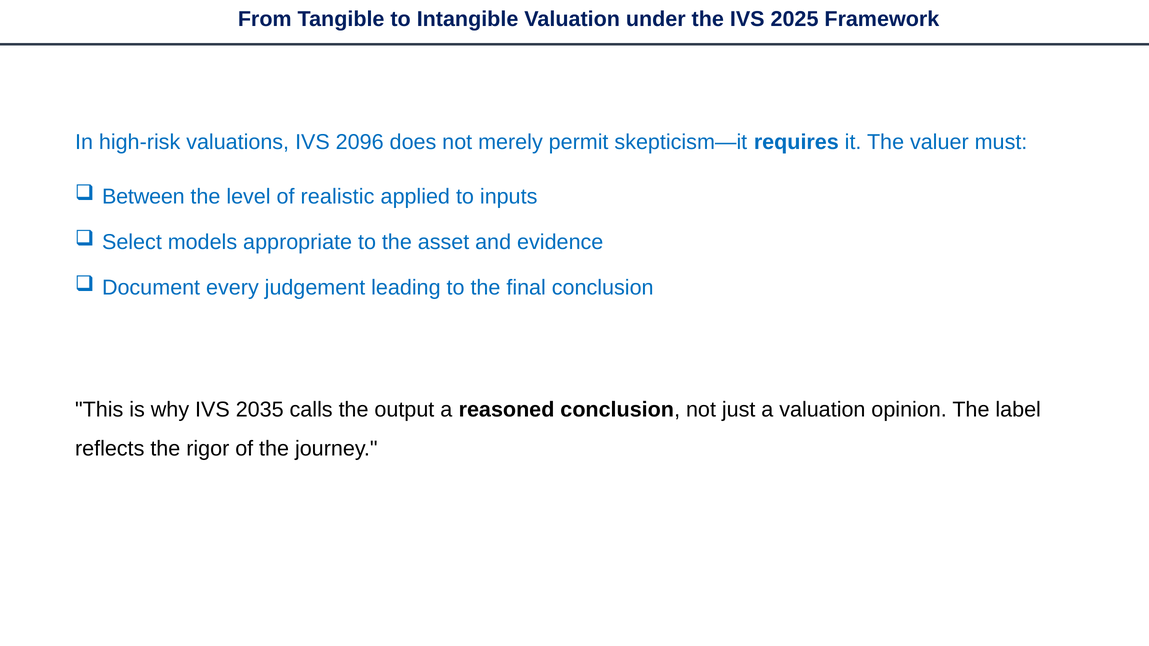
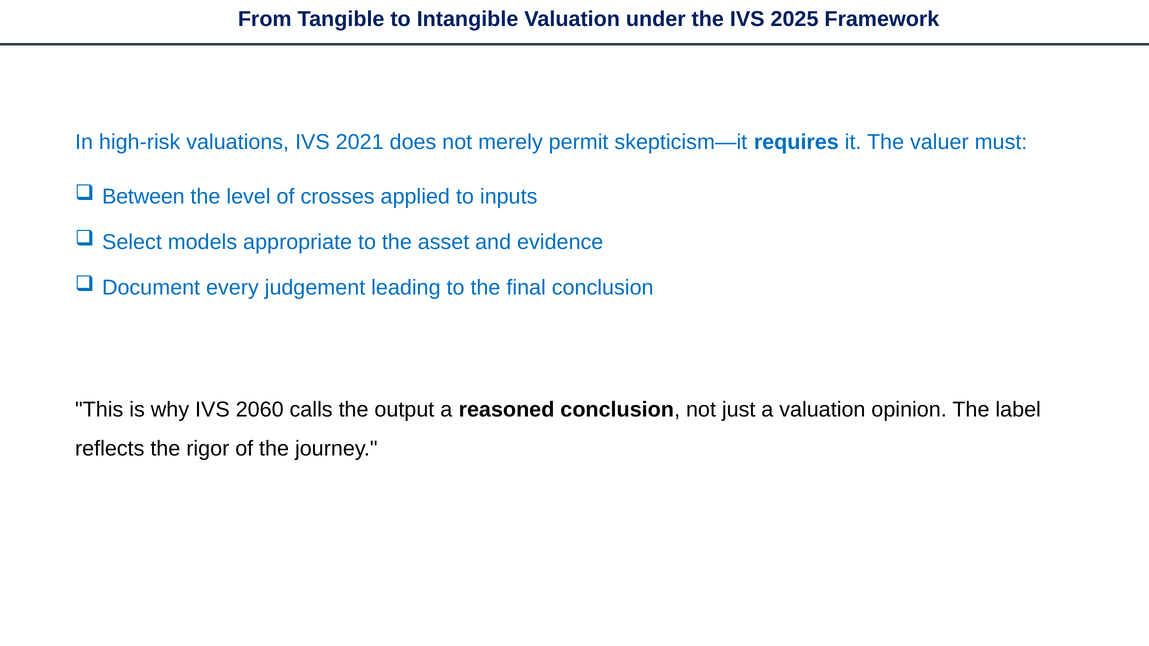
2096: 2096 -> 2021
realistic: realistic -> crosses
2035: 2035 -> 2060
